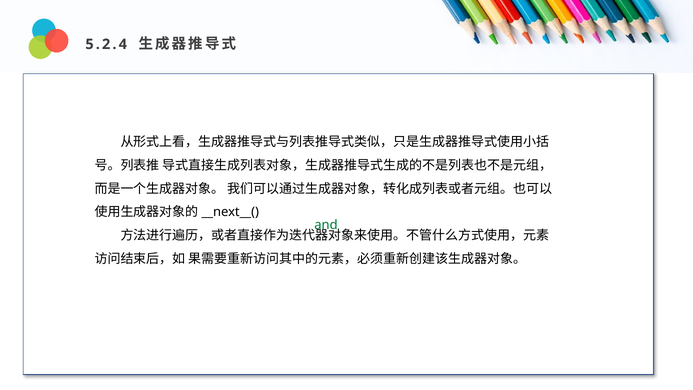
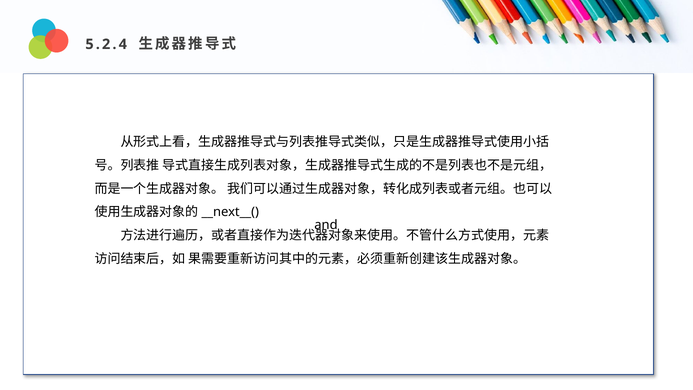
and colour: green -> black
